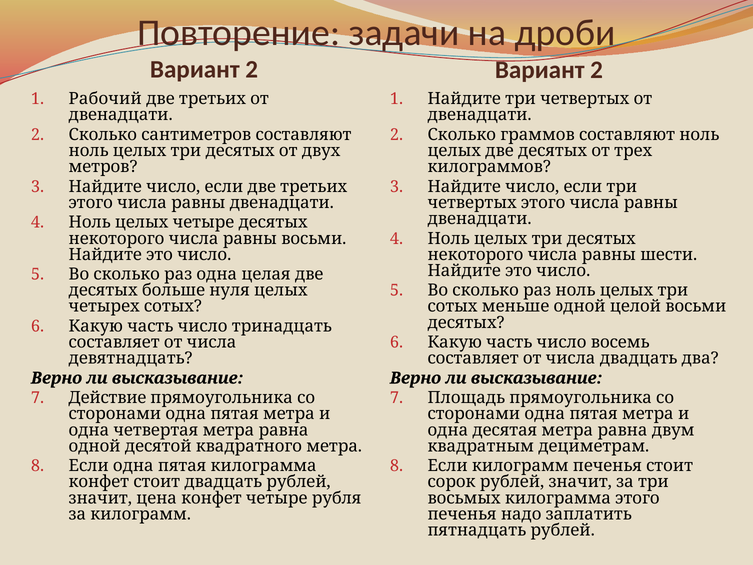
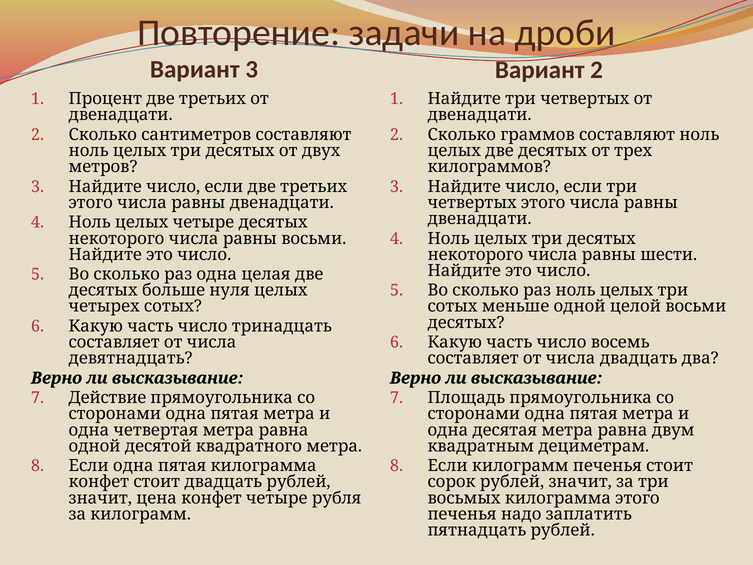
2 at (252, 69): 2 -> 3
Рабочий: Рабочий -> Процент
